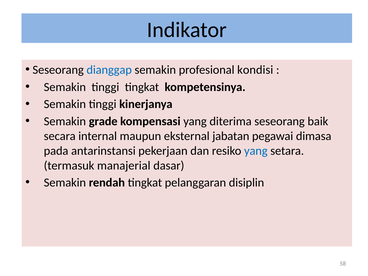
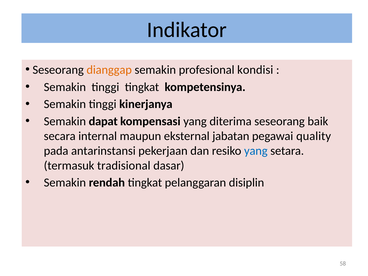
dianggap colour: blue -> orange
grade: grade -> dapat
dimasa: dimasa -> quality
manajerial: manajerial -> tradisional
